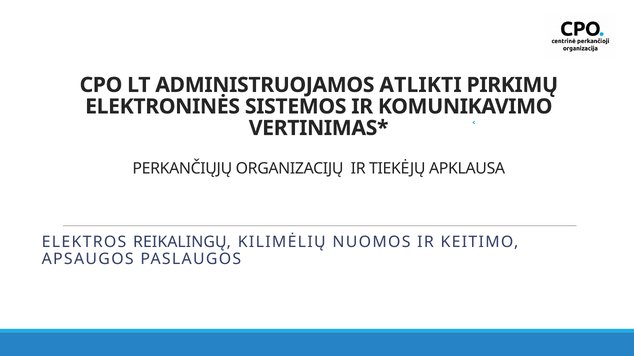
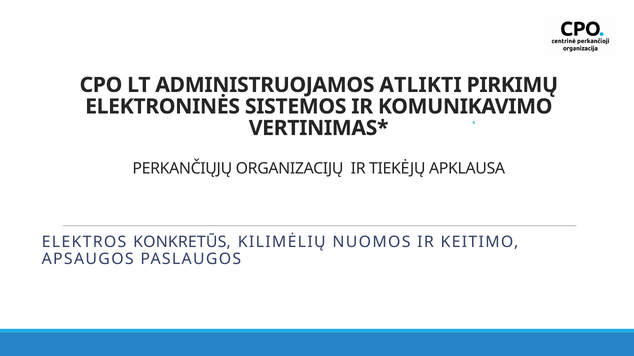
REIKALINGŲ: REIKALINGŲ -> KONKRETŪS
